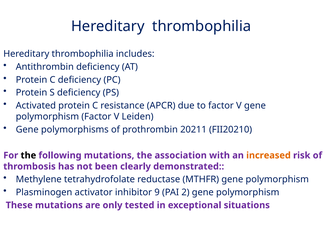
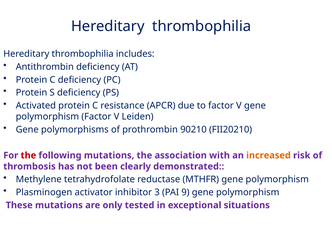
20211: 20211 -> 90210
the at (28, 155) colour: black -> red
9: 9 -> 3
2: 2 -> 9
